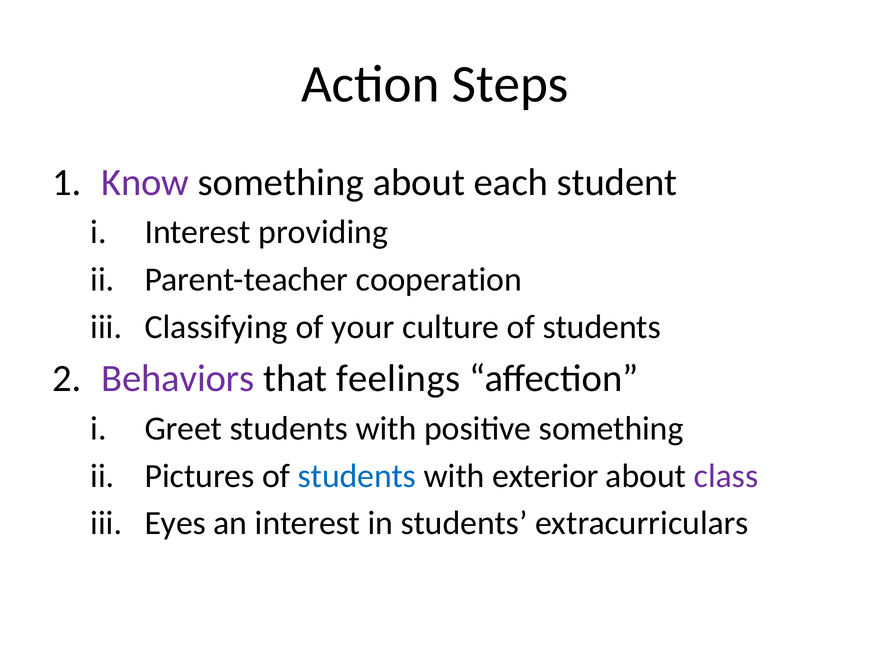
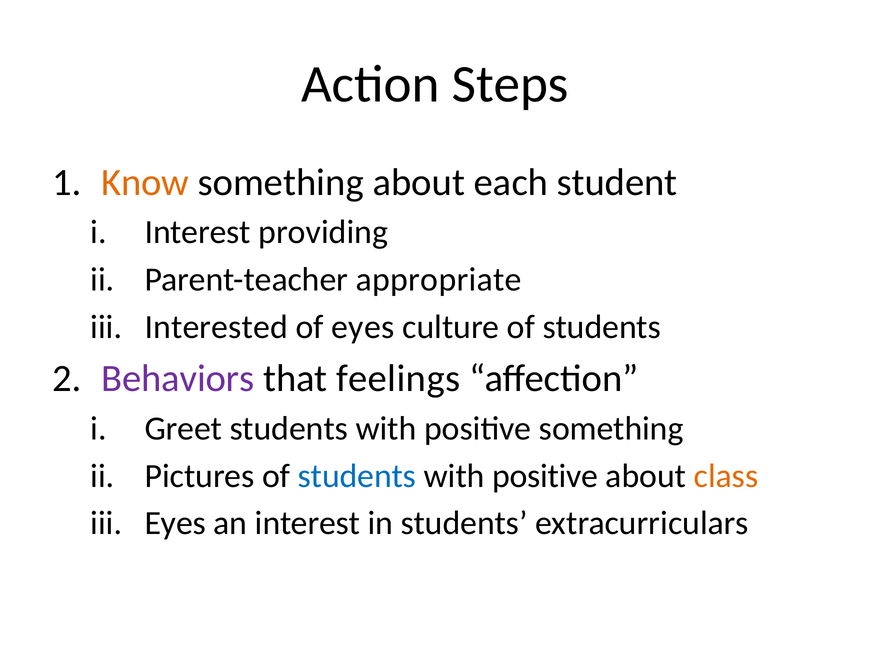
Know colour: purple -> orange
cooperation: cooperation -> appropriate
Classifying: Classifying -> Interested
of your: your -> eyes
exterior at (545, 476): exterior -> positive
class colour: purple -> orange
